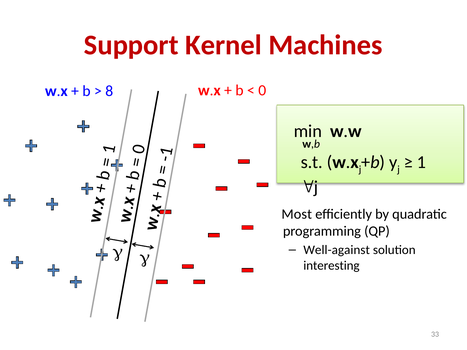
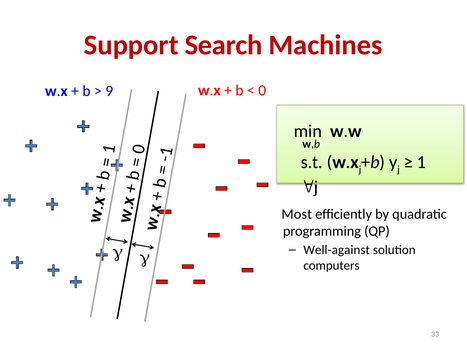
Kernel: Kernel -> Search
8: 8 -> 9
interesting: interesting -> computers
